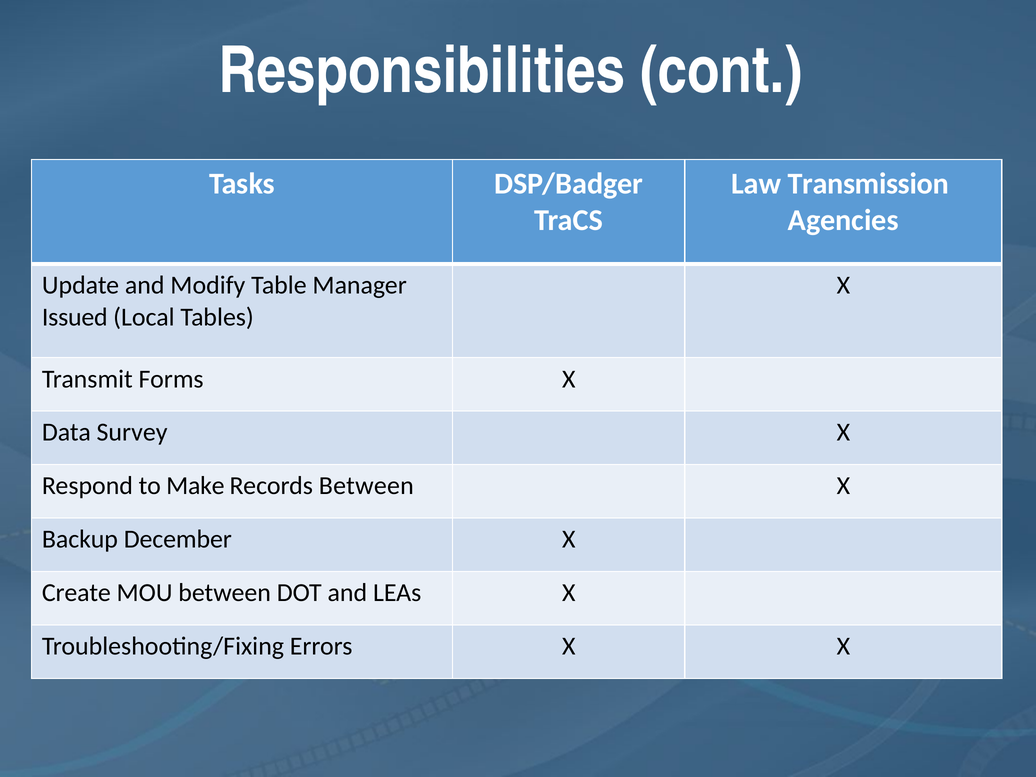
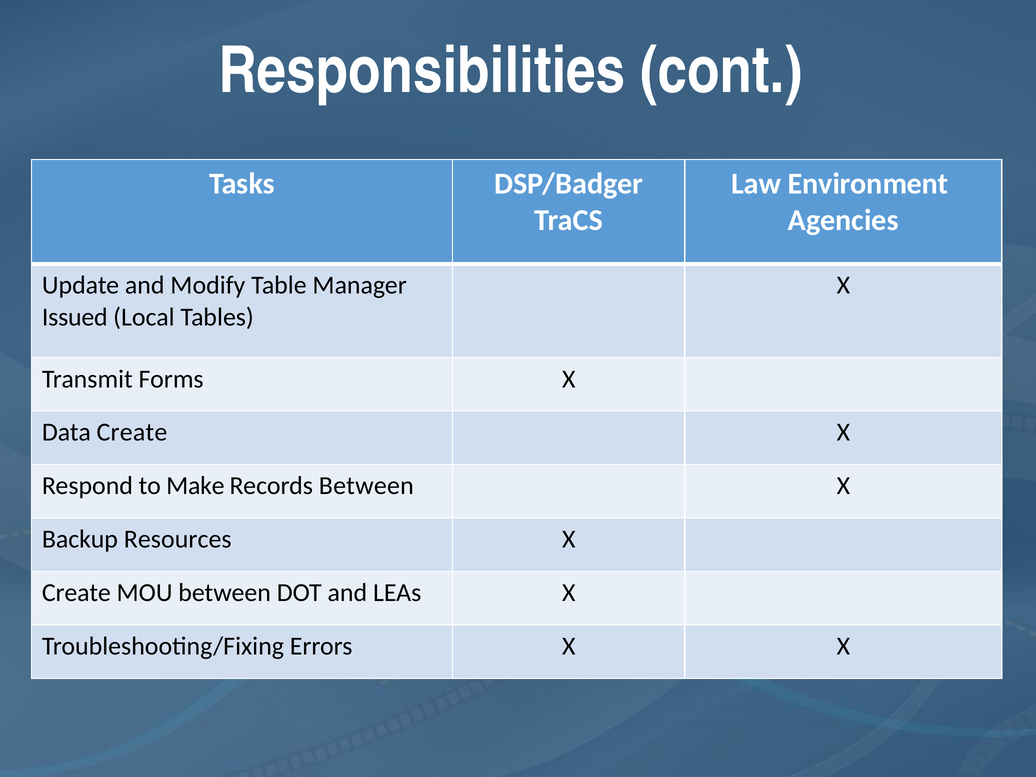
Transmission: Transmission -> Environment
Data Survey: Survey -> Create
December: December -> Resources
